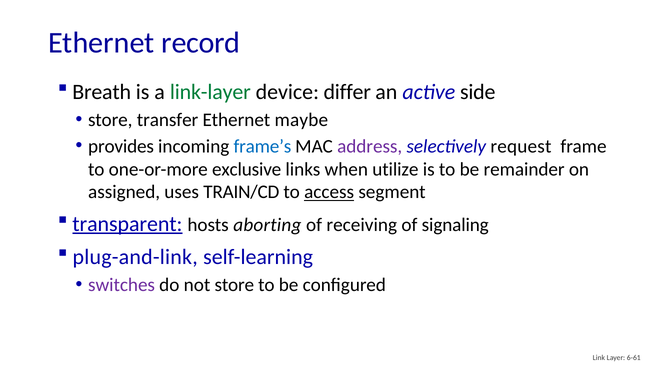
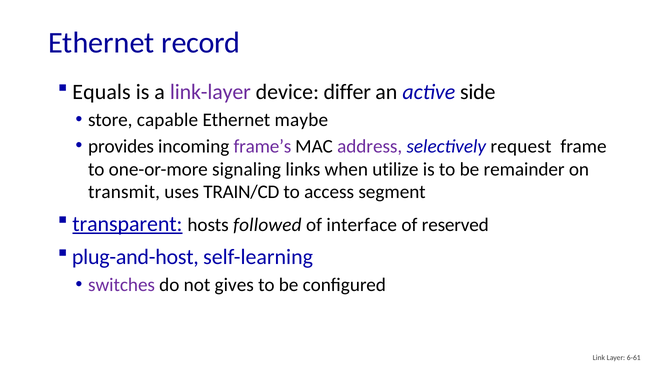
Breath: Breath -> Equals
link-layer colour: green -> purple
transfer: transfer -> capable
frame’s colour: blue -> purple
exclusive: exclusive -> signaling
assigned: assigned -> transmit
access underline: present -> none
aborting: aborting -> followed
receiving: receiving -> interface
signaling: signaling -> reserved
plug-and-link: plug-and-link -> plug-and-host
not store: store -> gives
